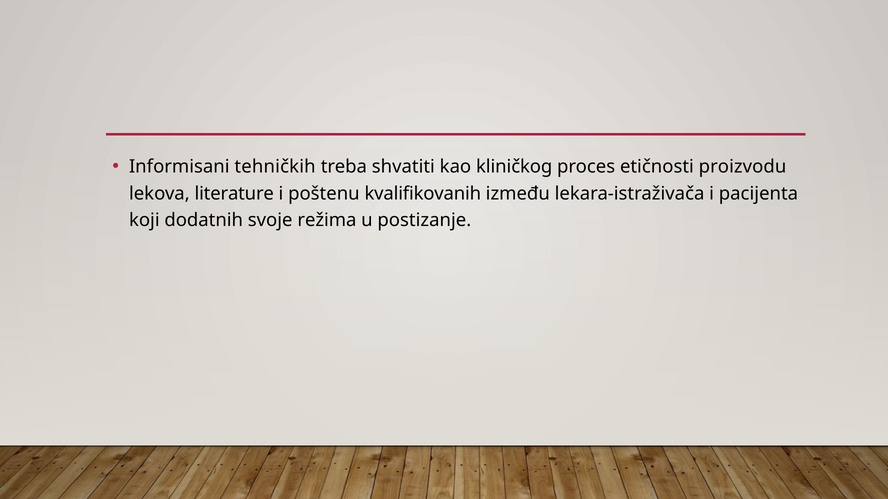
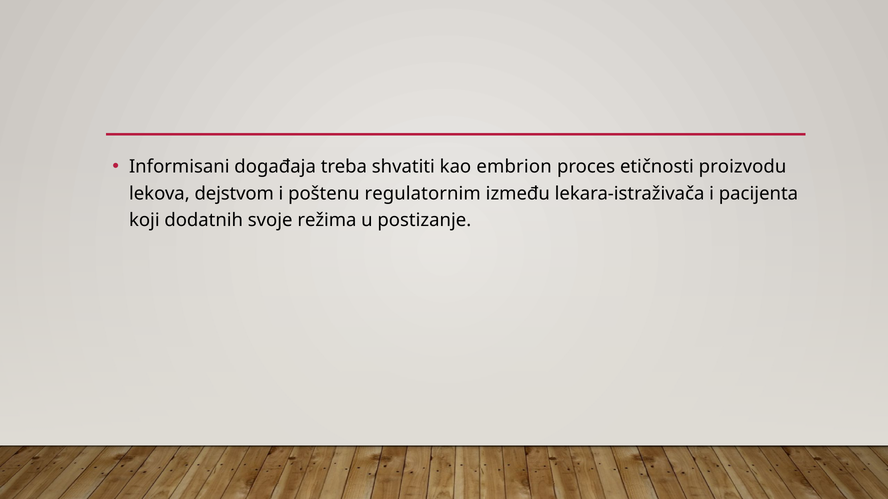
tehničkih: tehničkih -> događaja
kliničkog: kliničkog -> embrion
literature: literature -> dejstvom
kvalifikovanih: kvalifikovanih -> regulatornim
